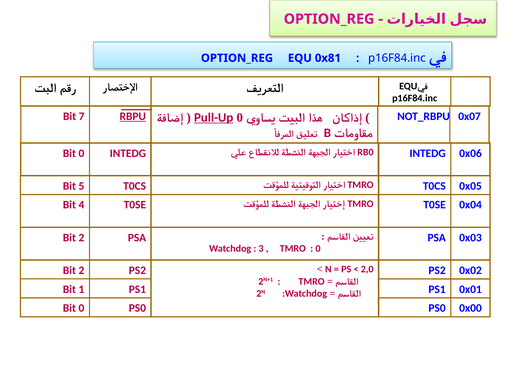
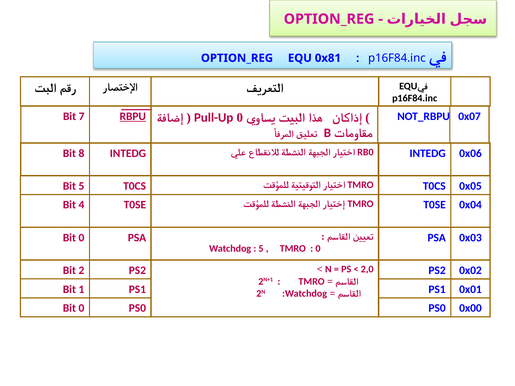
Pull-Up underline: present -> none
0 at (81, 153): 0 -> 8
2 at (81, 238): 2 -> 0
3 at (261, 249): 3 -> 5
